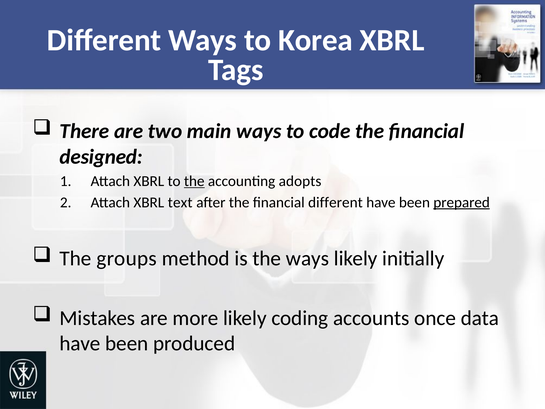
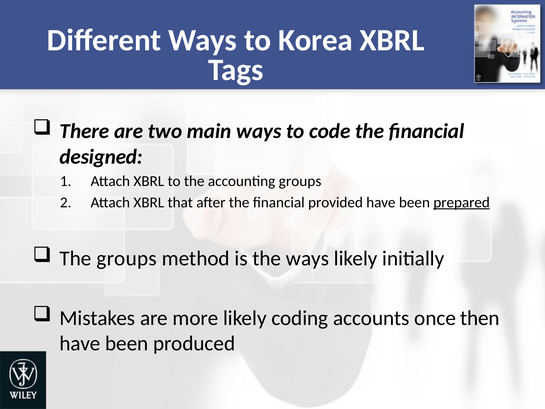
the at (194, 181) underline: present -> none
accounting adopts: adopts -> groups
text: text -> that
financial different: different -> provided
data: data -> then
